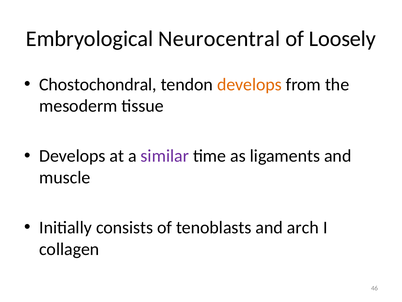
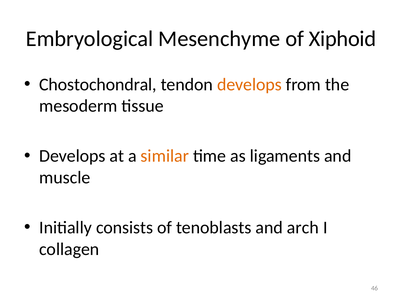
Neurocentral: Neurocentral -> Mesenchyme
Loosely: Loosely -> Xiphoid
similar colour: purple -> orange
